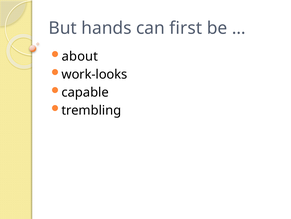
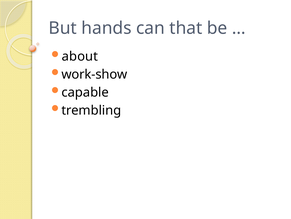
first: first -> that
work-looks: work-looks -> work-show
